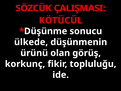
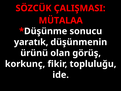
KÖTÜCÜL: KÖTÜCÜL -> MÜTALAA
ülkede: ülkede -> yaratık
